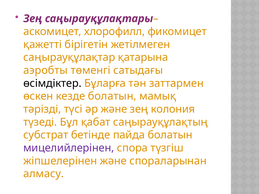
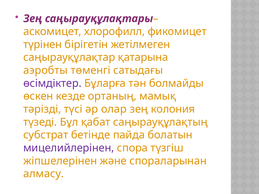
қажетті: қажетті -> түрінен
өсімдіктер colour: black -> purple
заттармен: заттармен -> болмайды
кезде болатын: болатын -> ортаның
әр және: және -> олар
